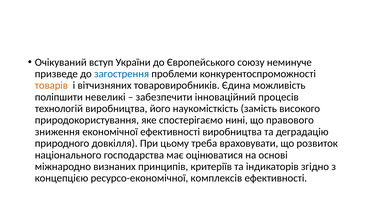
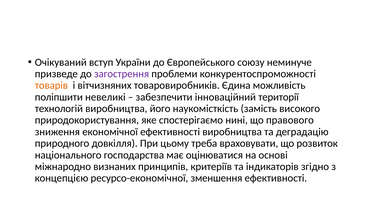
загострення colour: blue -> purple
процесів: процесів -> території
комплексів: комплексів -> зменшення
